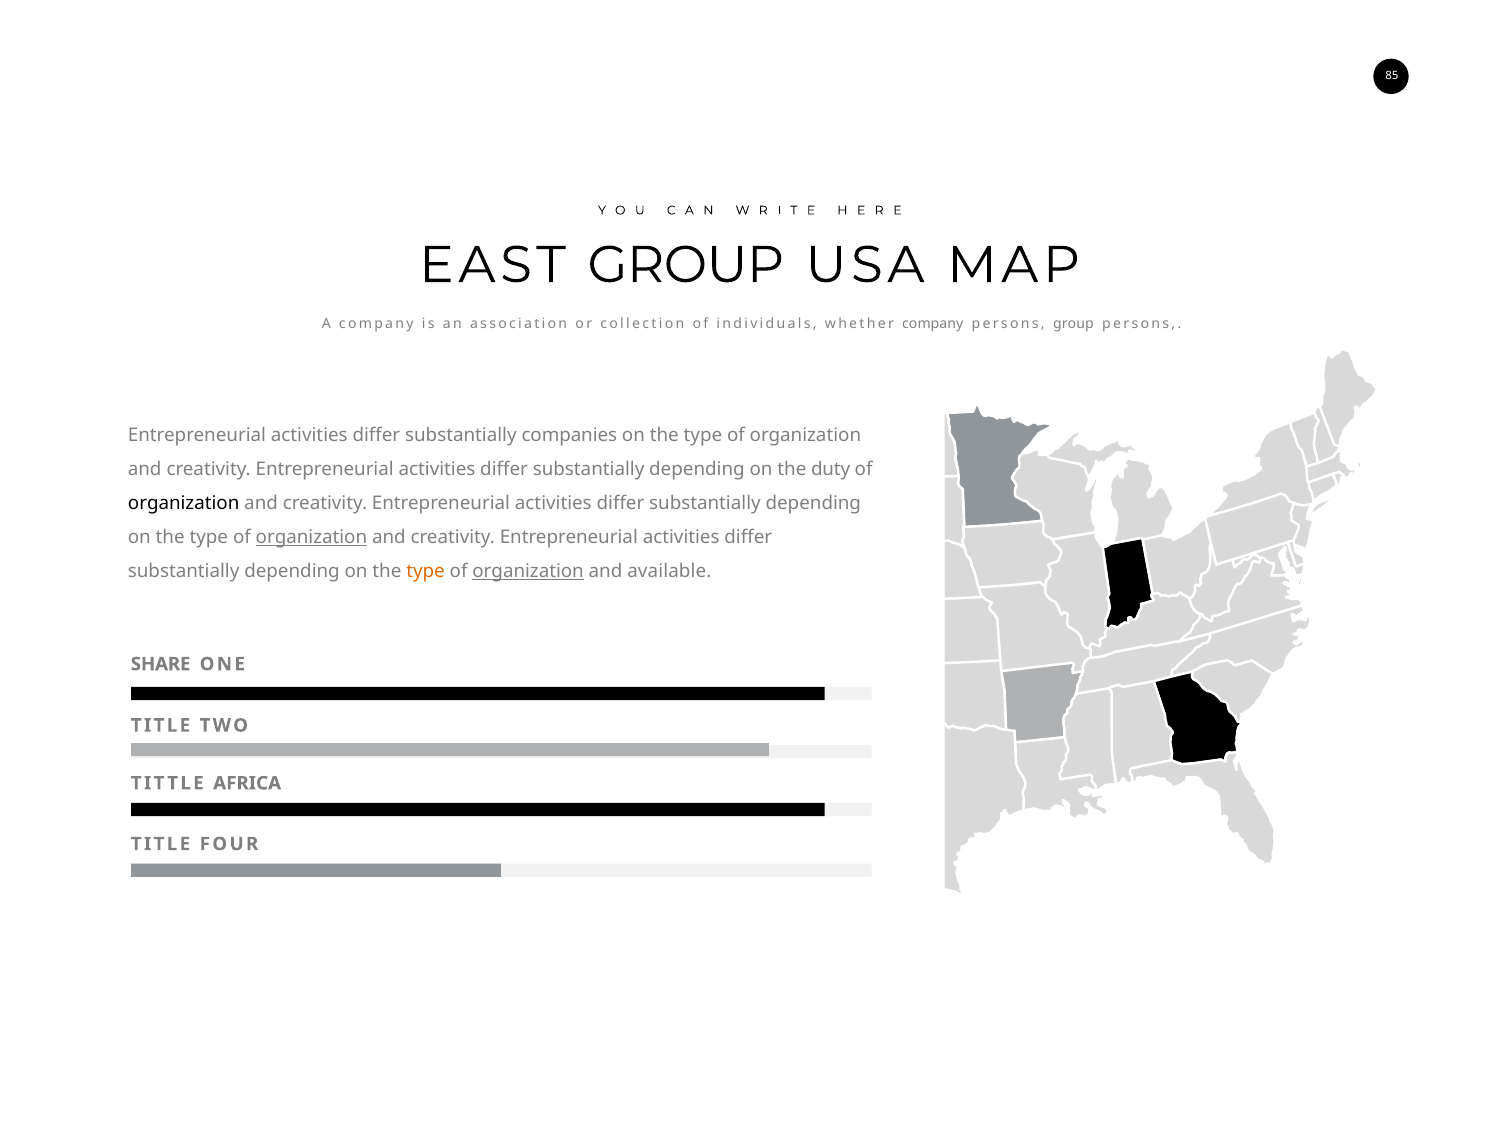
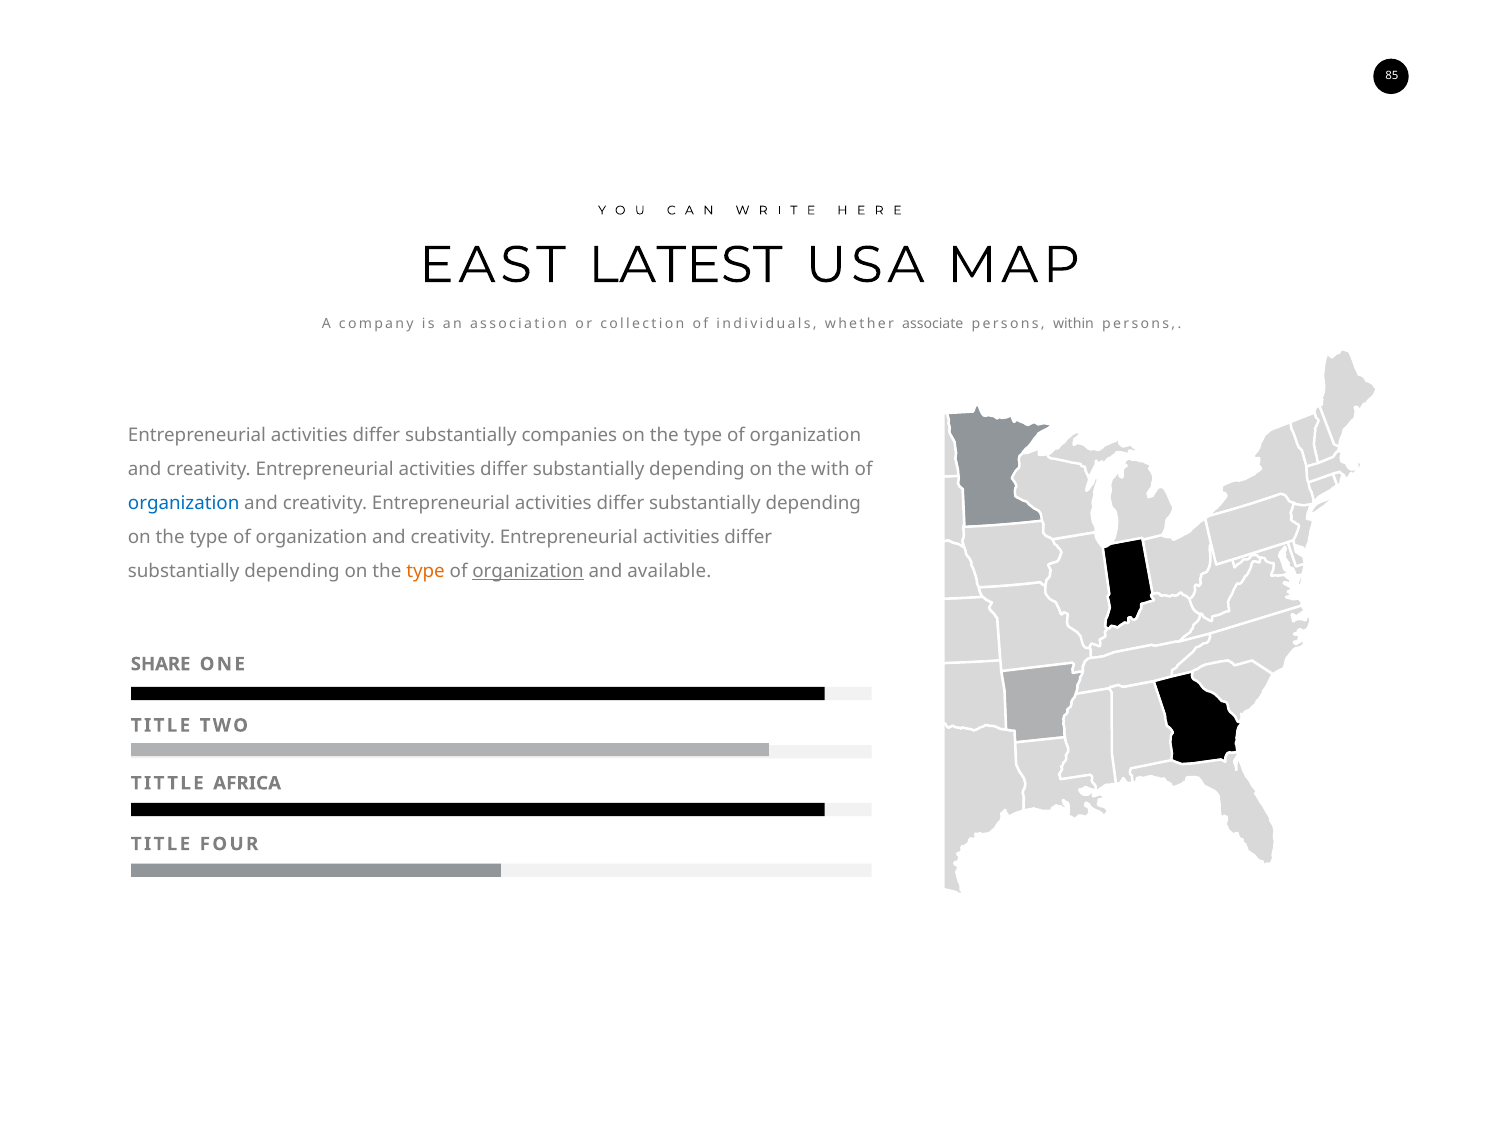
EAST GROUP: GROUP -> LATEST
whether company: company -> associate
persons group: group -> within
duty: duty -> with
organization at (184, 503) colour: black -> blue
organization at (311, 537) underline: present -> none
